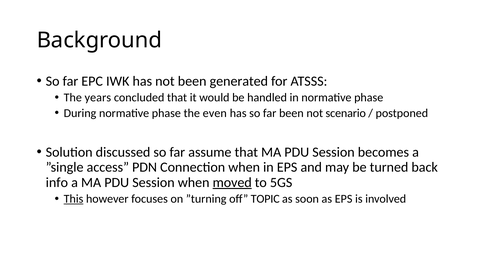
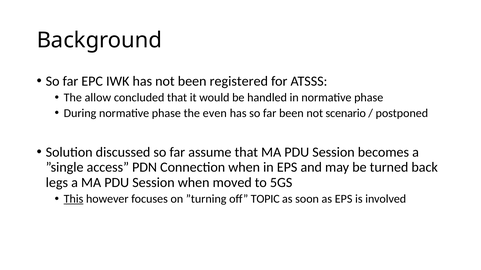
generated: generated -> registered
years: years -> allow
info: info -> legs
moved underline: present -> none
